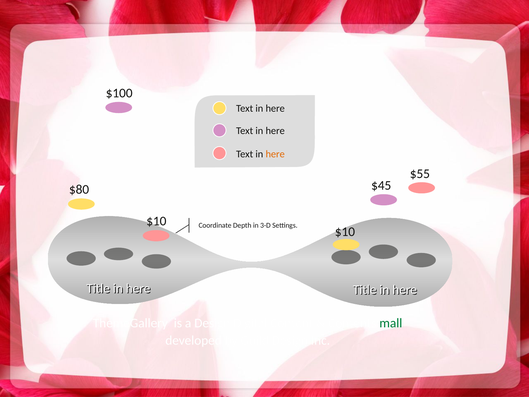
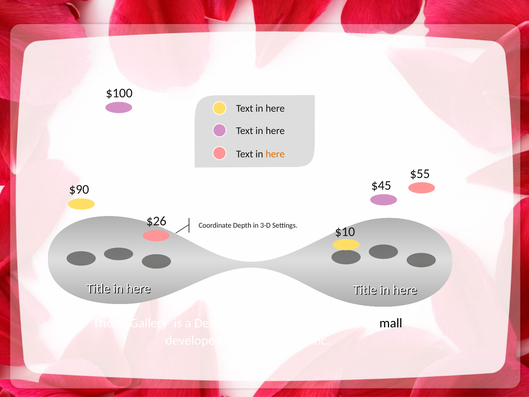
$80: $80 -> $90
$10 at (156, 221): $10 -> $26
mall colour: green -> black
